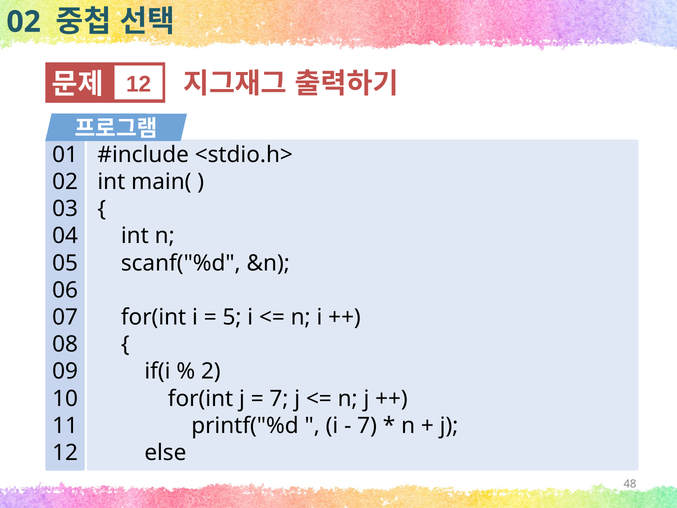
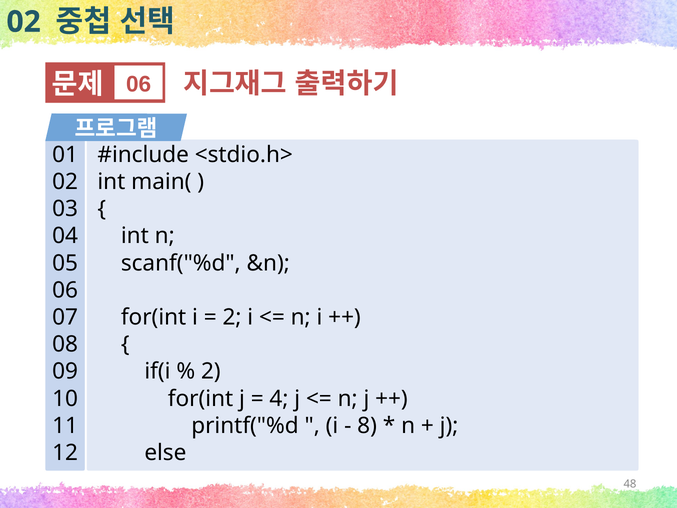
12 at (139, 84): 12 -> 06
5 at (232, 317): 5 -> 2
7 at (279, 398): 7 -> 4
7 at (367, 425): 7 -> 8
